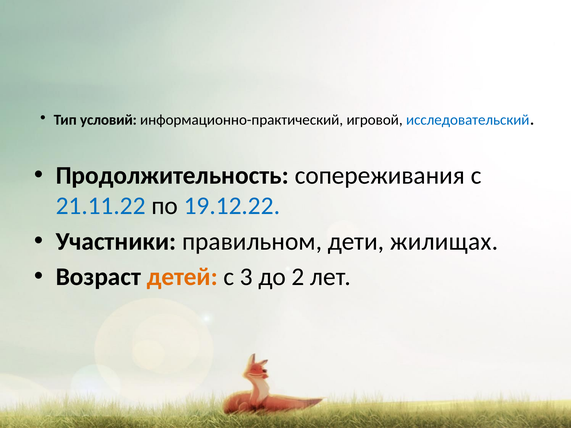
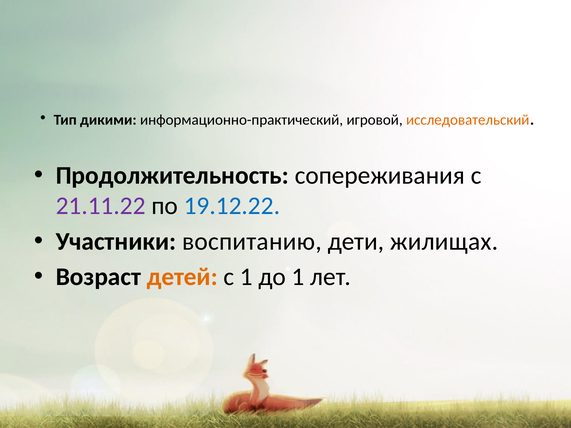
условий: условий -> дикими
исследовательский colour: blue -> orange
21.11.22 colour: blue -> purple
правильном: правильном -> воспитанию
с 3: 3 -> 1
до 2: 2 -> 1
